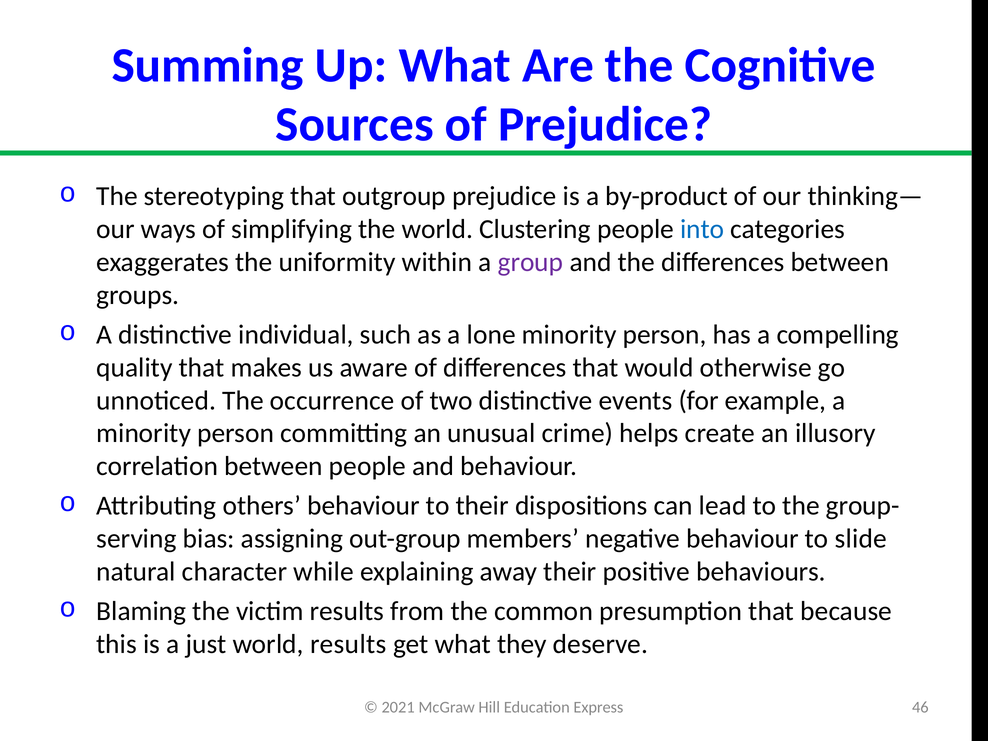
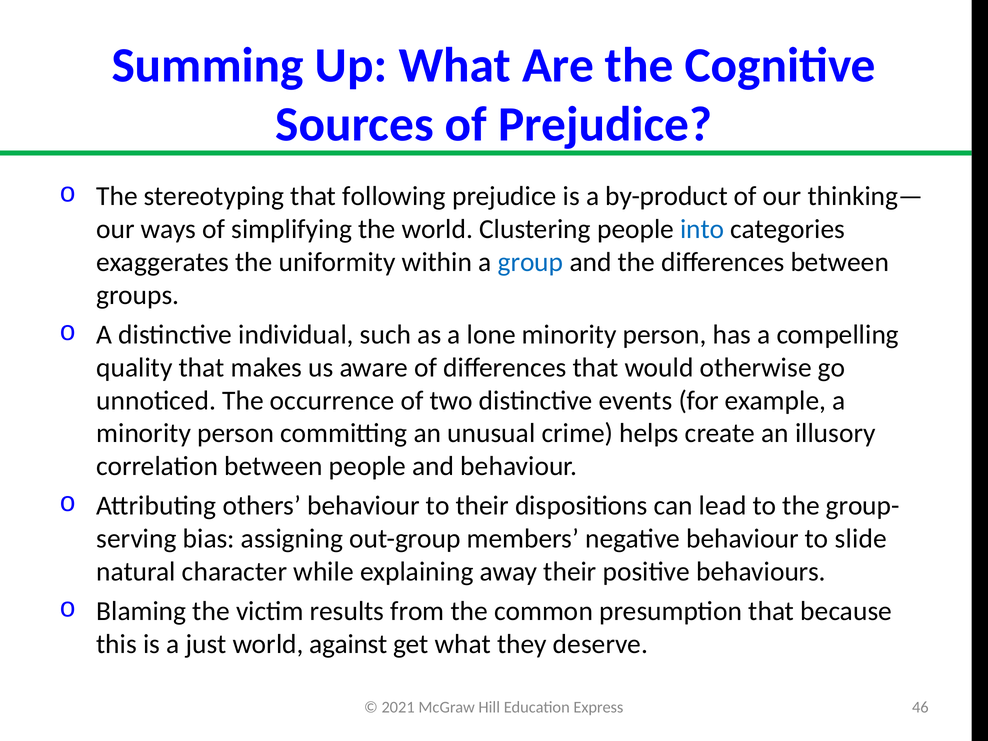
outgroup: outgroup -> following
group colour: purple -> blue
world results: results -> against
